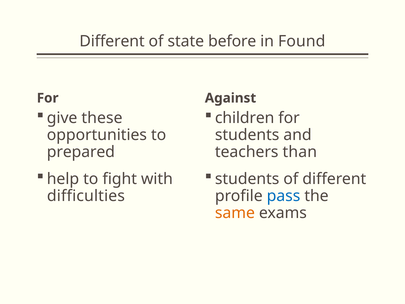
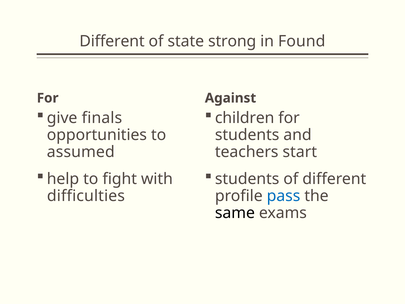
before: before -> strong
these: these -> finals
prepared: prepared -> assumed
than: than -> start
same colour: orange -> black
